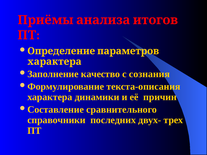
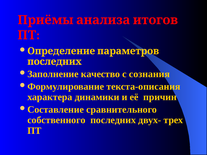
характера at (54, 62): характера -> последних
справочники: справочники -> собственного
